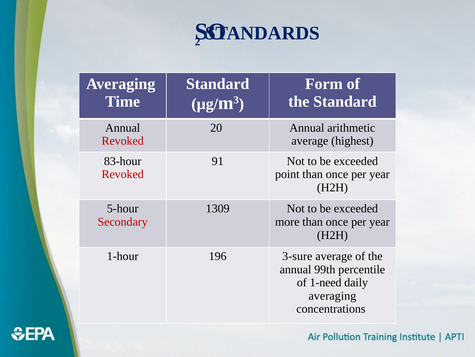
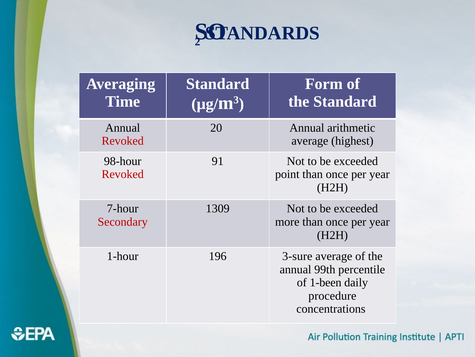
83-hour: 83-hour -> 98-hour
5-hour: 5-hour -> 7-hour
1-need: 1-need -> 1-been
averaging at (332, 295): averaging -> procedure
